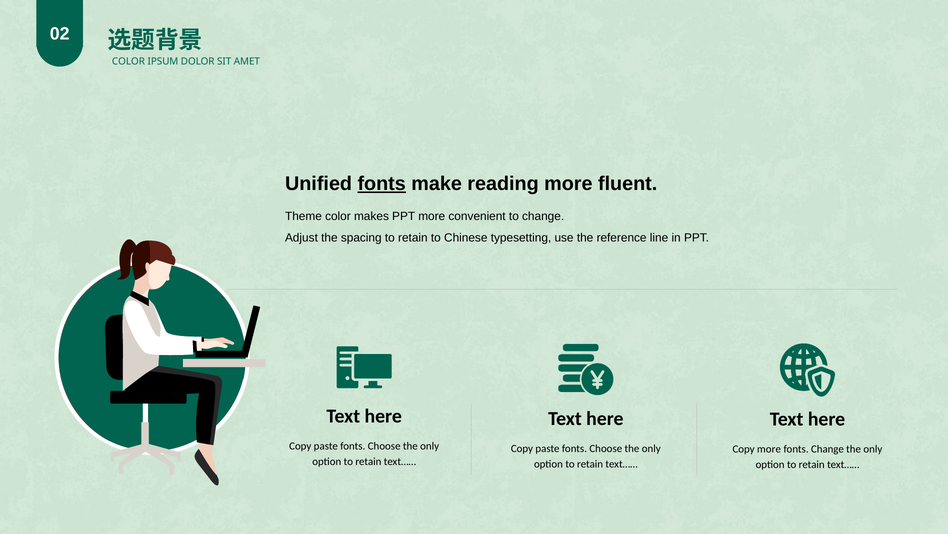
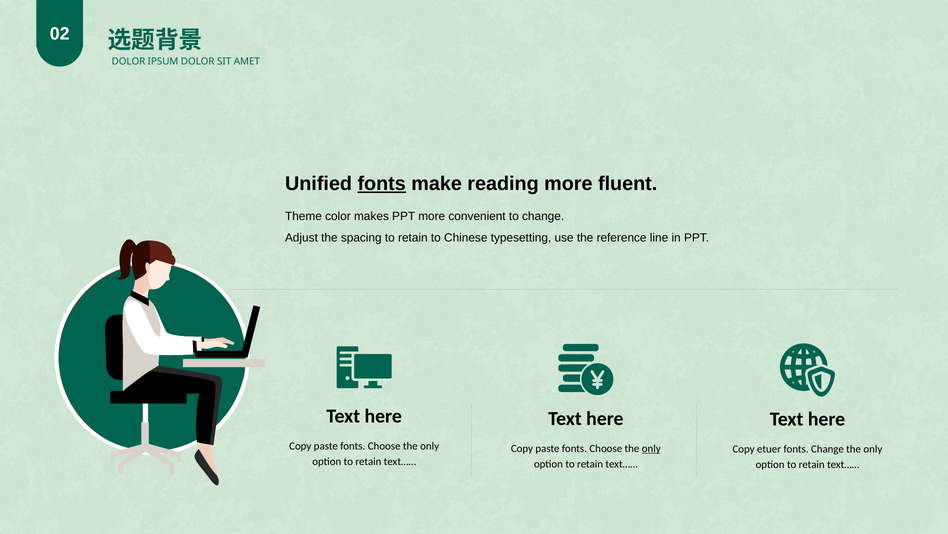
COLOR at (128, 61): COLOR -> DOLOR
only at (651, 448) underline: none -> present
Copy more: more -> etuer
